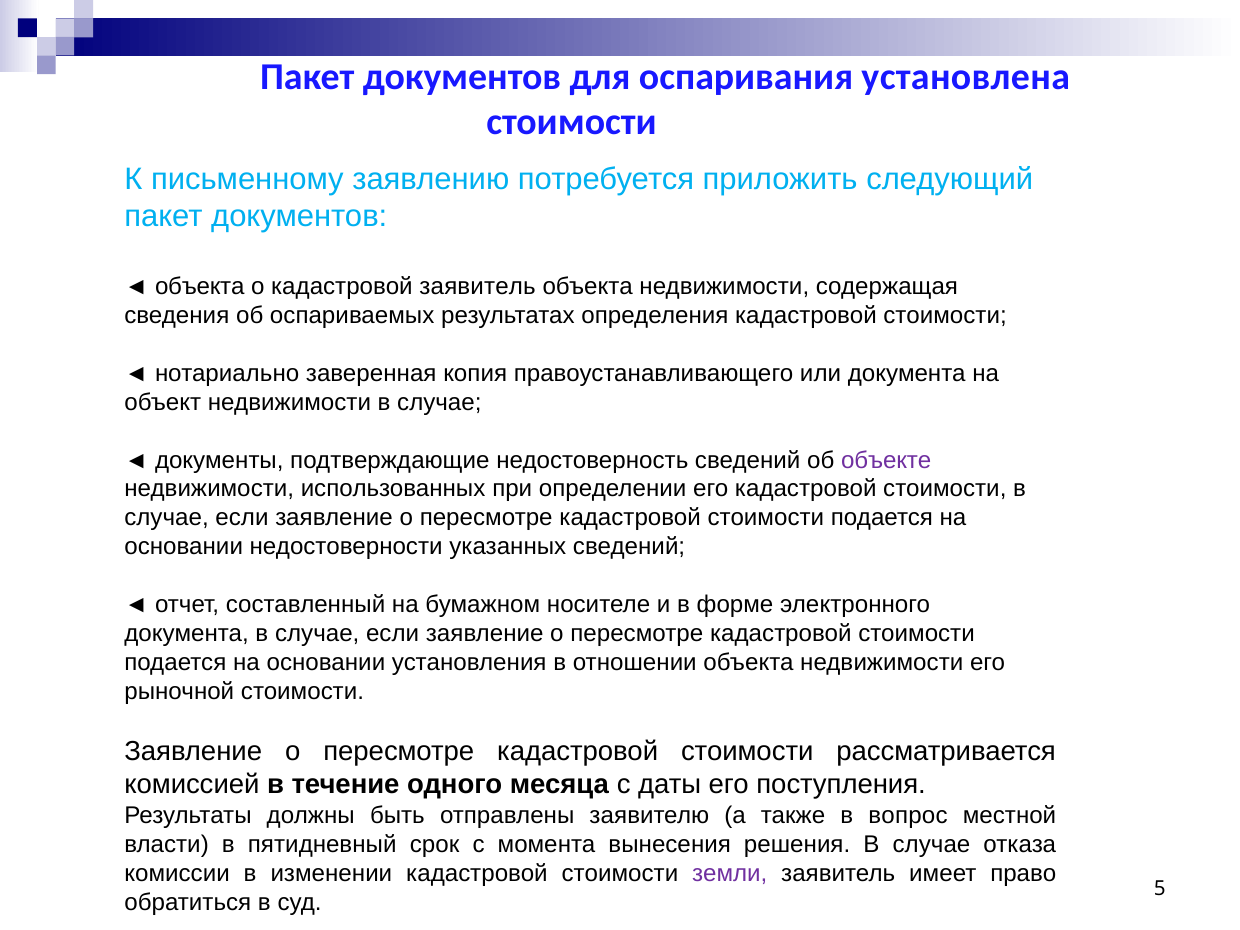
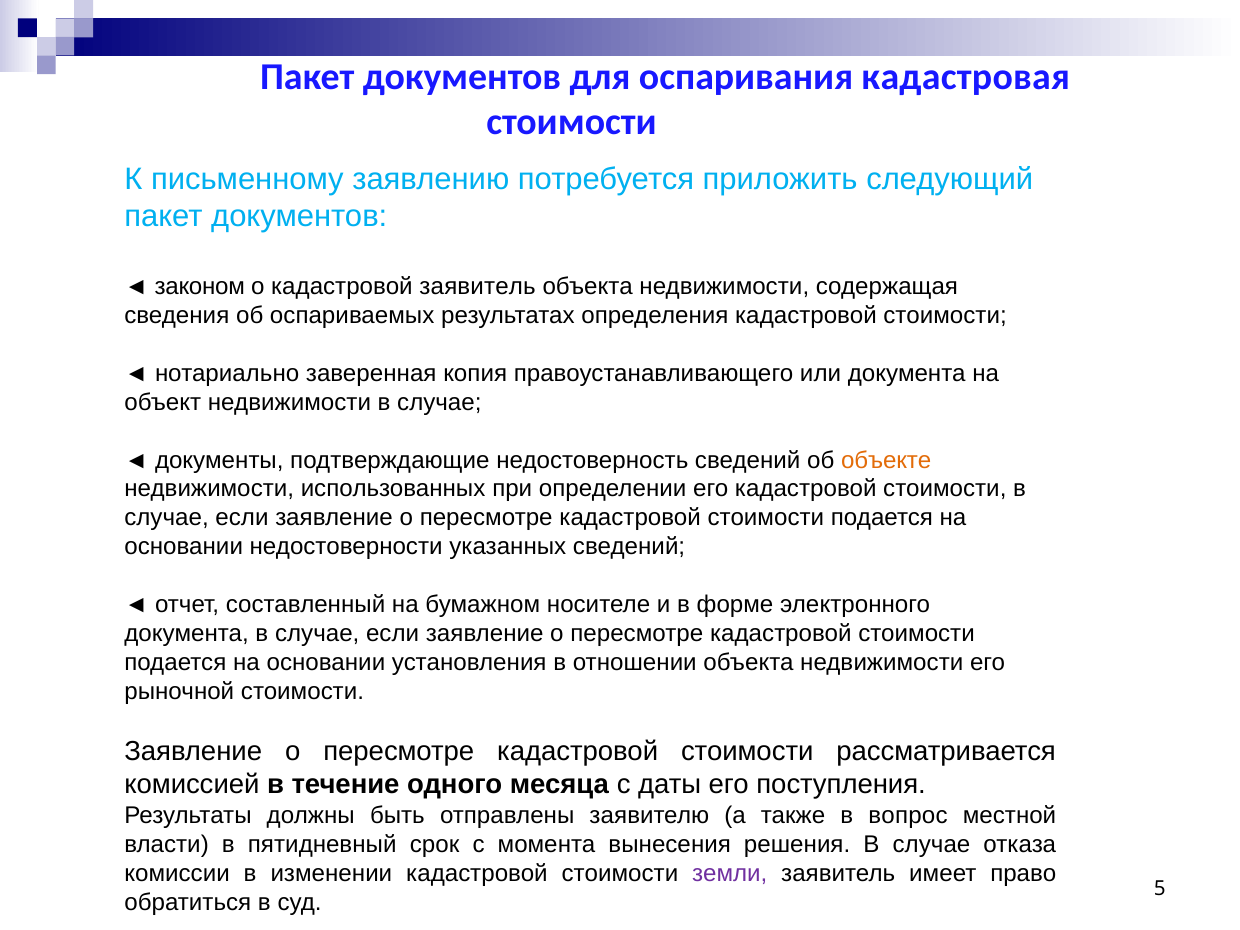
установлена: установлена -> кадастровая
объекта at (200, 286): объекта -> законом
объекте colour: purple -> orange
